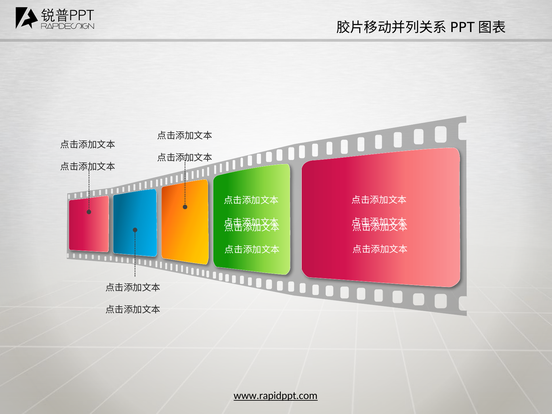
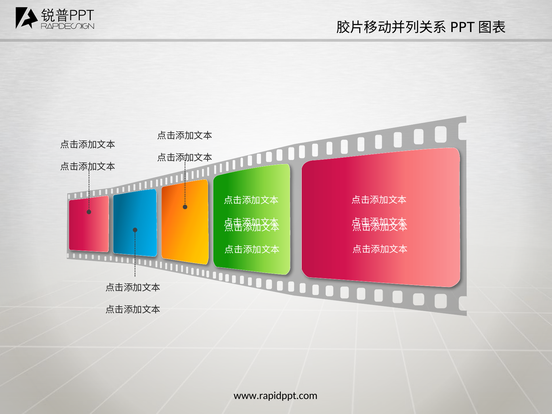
www.rapidppt.com underline: present -> none
